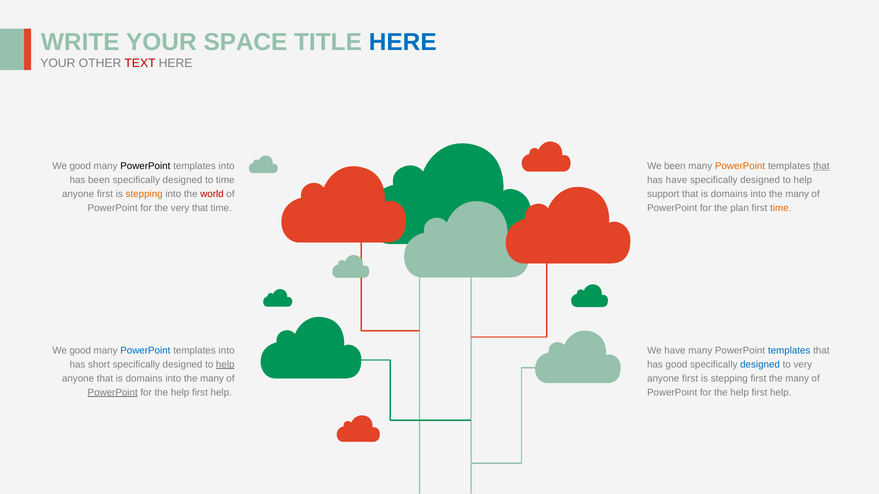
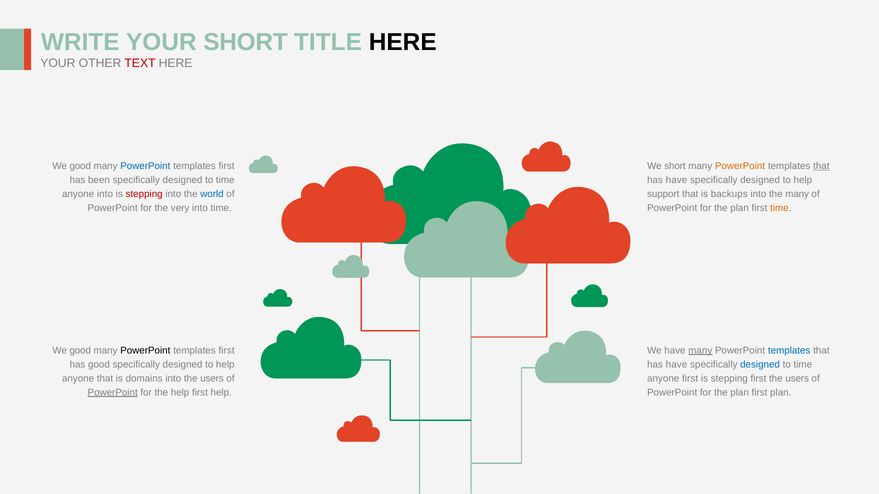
YOUR SPACE: SPACE -> SHORT
HERE at (403, 42) colour: blue -> black
PowerPoint at (145, 166) colour: black -> blue
into at (227, 166): into -> first
We been: been -> short
first at (105, 194): first -> into
stepping at (144, 194) colour: orange -> red
world colour: red -> blue
domains at (729, 194): domains -> backups
very that: that -> into
PowerPoint at (145, 350) colour: blue -> black
into at (227, 350): into -> first
many at (700, 350) underline: none -> present
has short: short -> good
help at (225, 365) underline: present -> none
good at (676, 365): good -> have
very at (803, 365): very -> time
many at (212, 379): many -> users
many at (797, 379): many -> users
help at (740, 393): help -> plan
help at (781, 393): help -> plan
